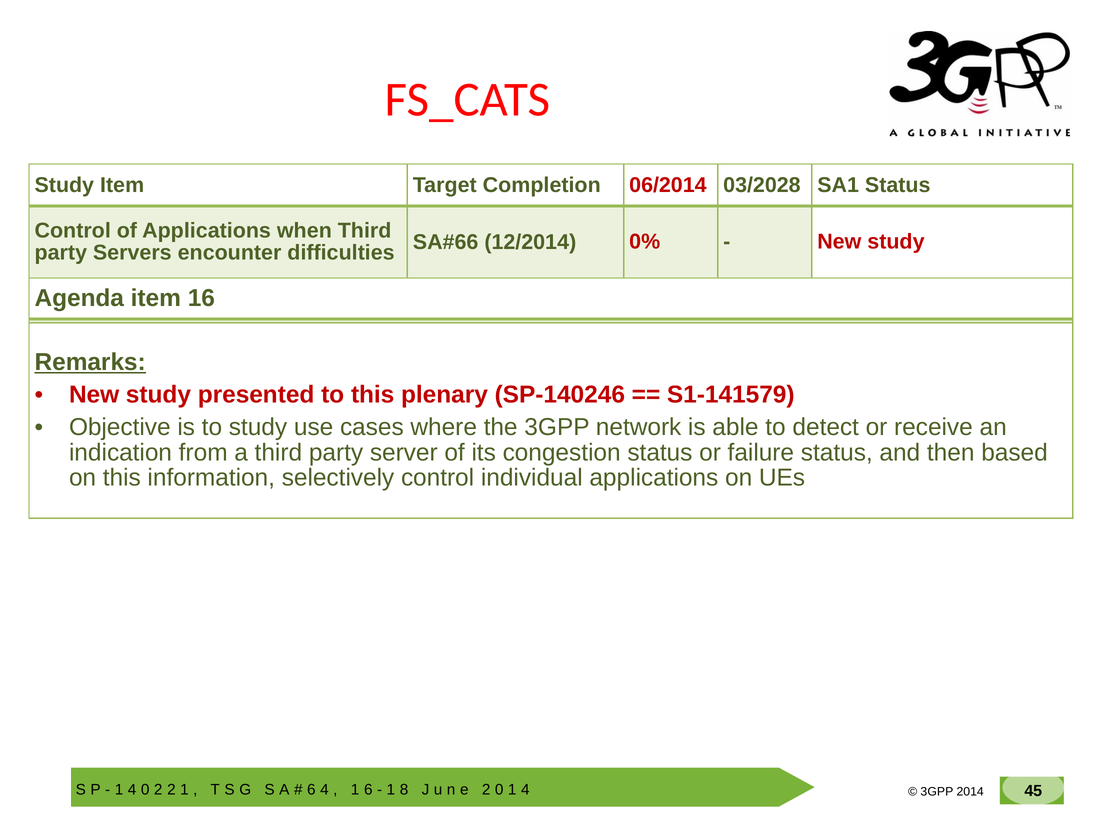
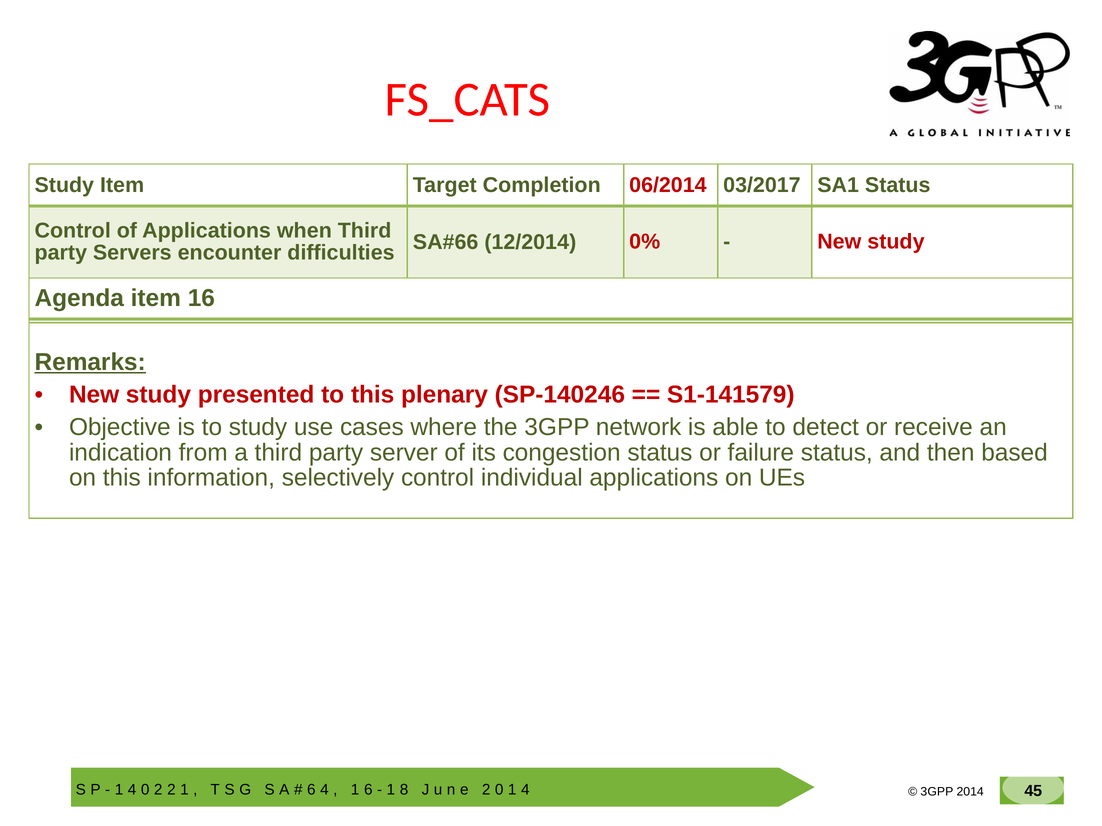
03/2028: 03/2028 -> 03/2017
